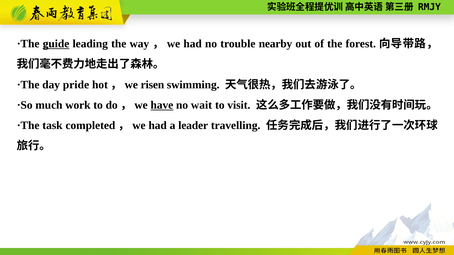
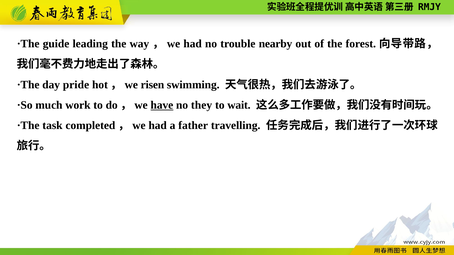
guide underline: present -> none
wait: wait -> they
visit: visit -> wait
leader: leader -> father
